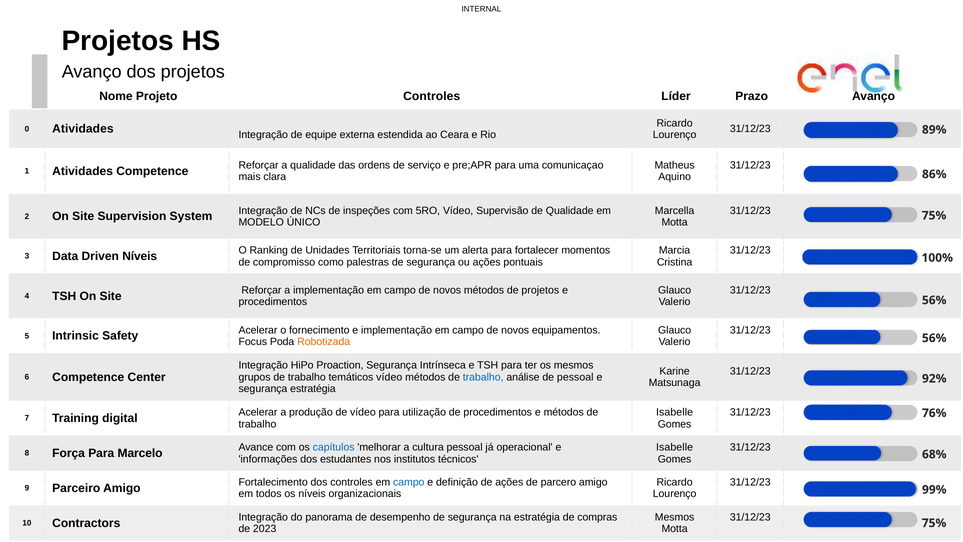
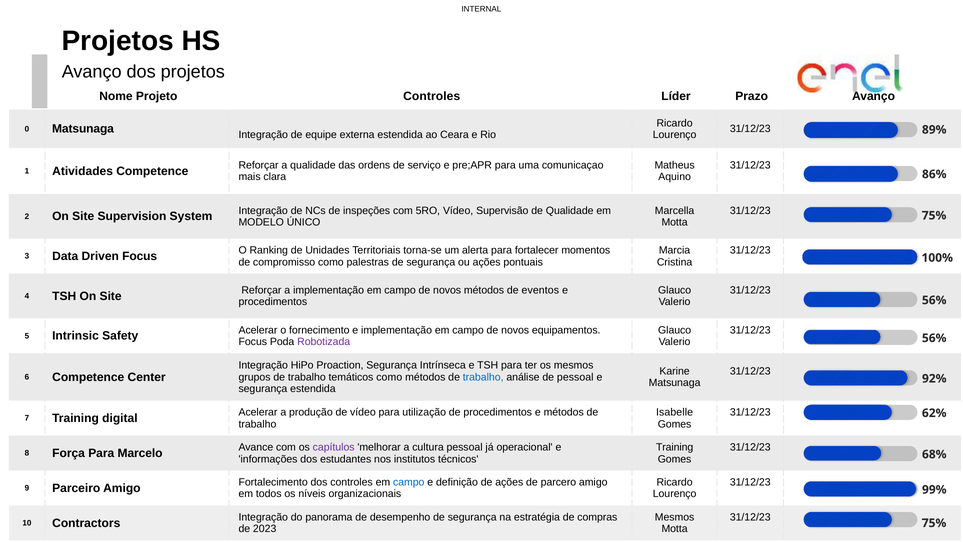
0 Atividades: Atividades -> Matsunaga
Driven Níveis: Níveis -> Focus
de projetos: projetos -> eventos
Robotizada colour: orange -> purple
temáticos vídeo: vídeo -> como
segurança estratégia: estratégia -> estendida
76%: 76% -> 62%
Isabelle at (675, 447): Isabelle -> Training
capítulos colour: blue -> purple
